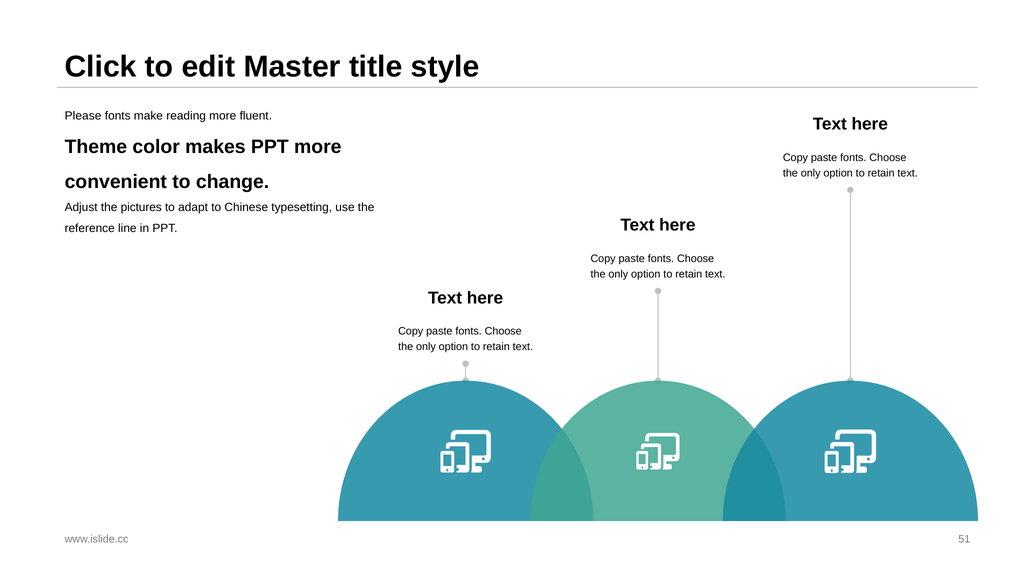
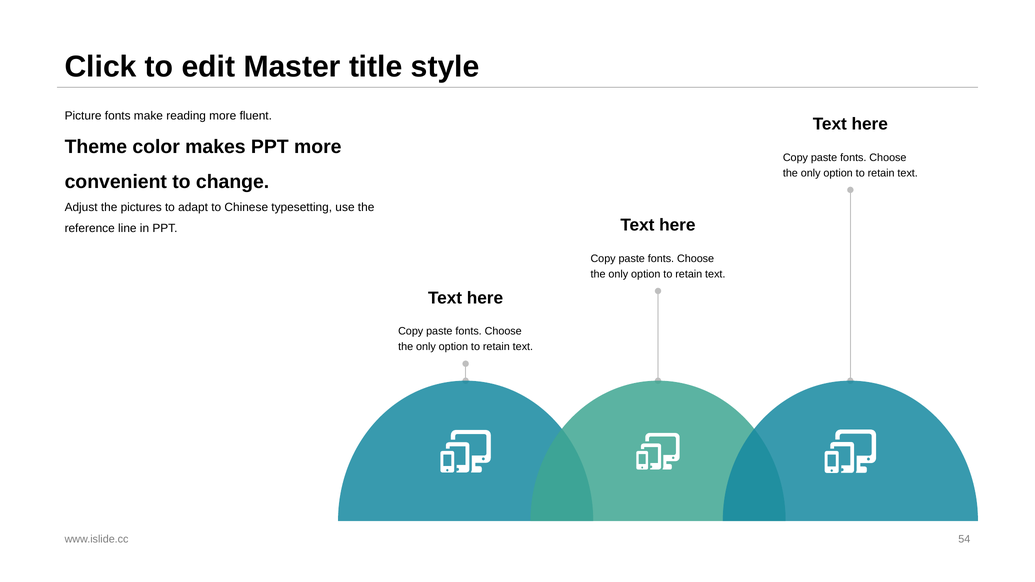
Please: Please -> Picture
51: 51 -> 54
